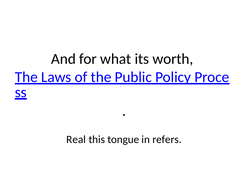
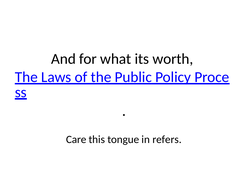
Real: Real -> Care
